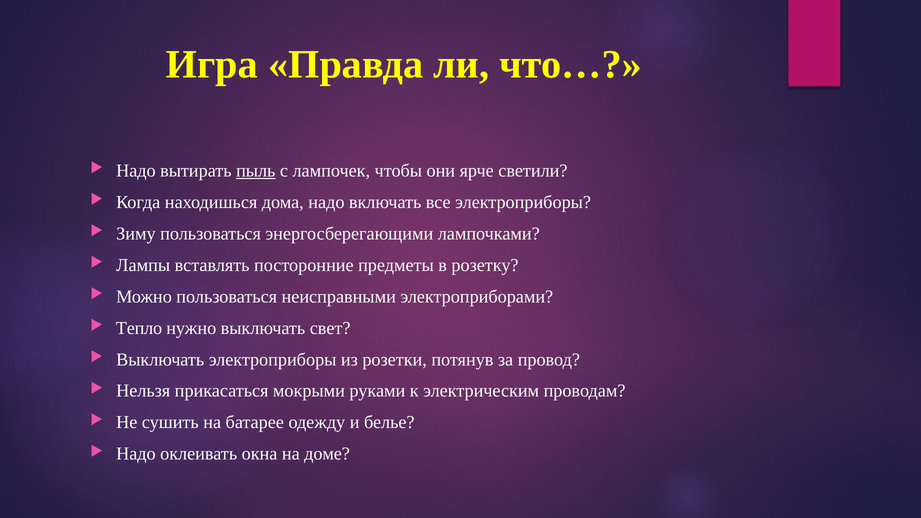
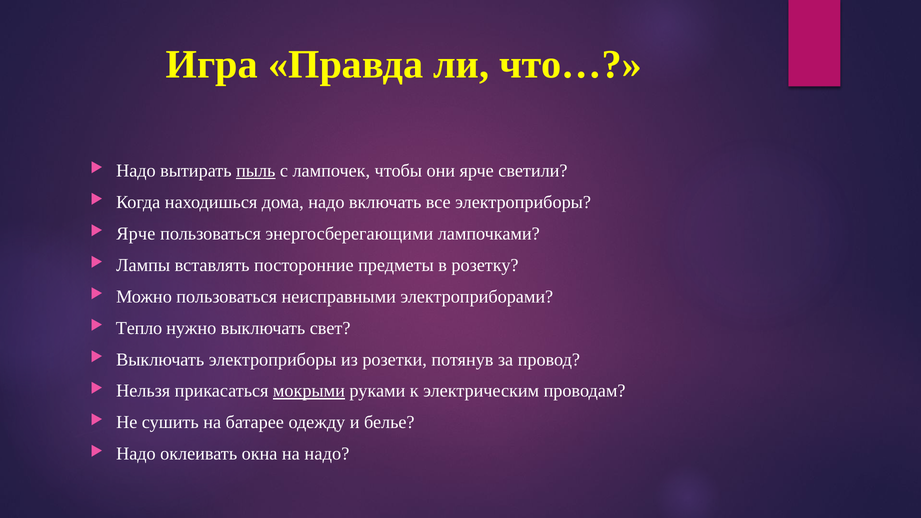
Зиму at (136, 234): Зиму -> Ярче
мокрыми underline: none -> present
на доме: доме -> надо
